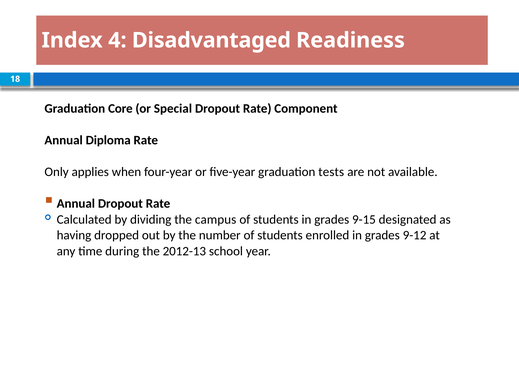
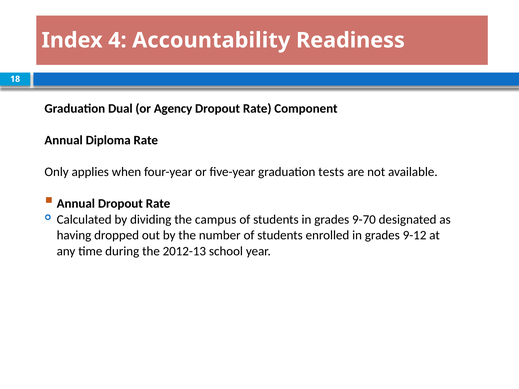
Disadvantaged: Disadvantaged -> Accountability
Core: Core -> Dual
Special: Special -> Agency
9-15: 9-15 -> 9-70
